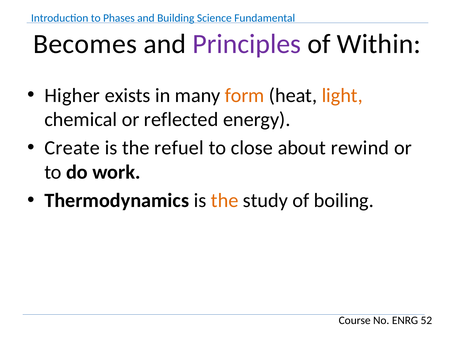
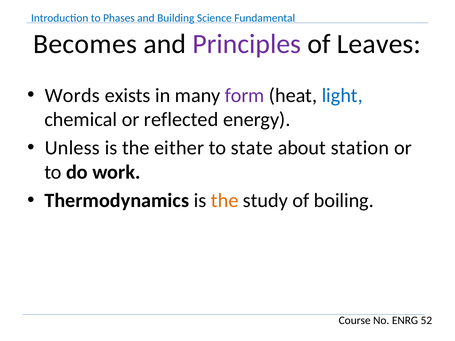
Within: Within -> Leaves
Higher: Higher -> Words
form colour: orange -> purple
light colour: orange -> blue
Create: Create -> Unless
refuel: refuel -> either
close: close -> state
rewind: rewind -> station
